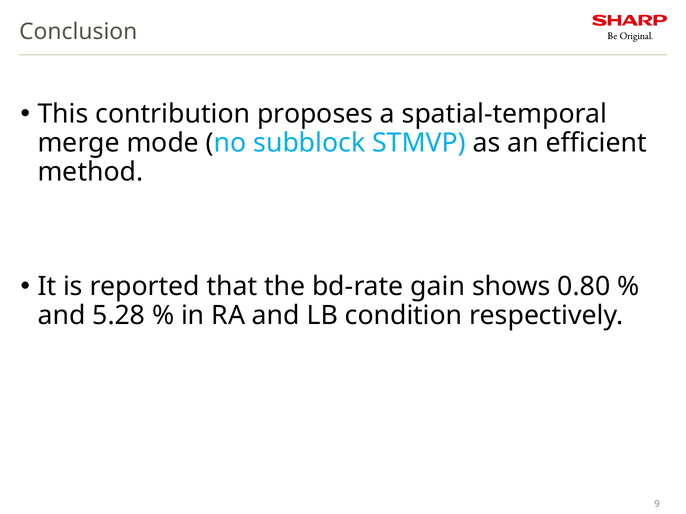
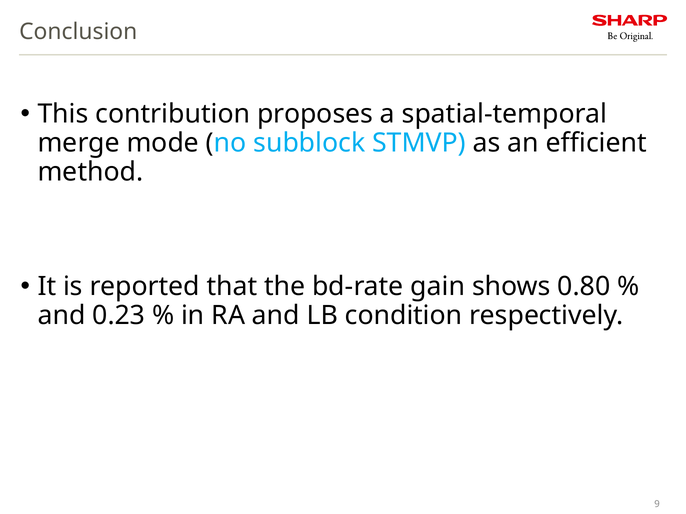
5.28: 5.28 -> 0.23
